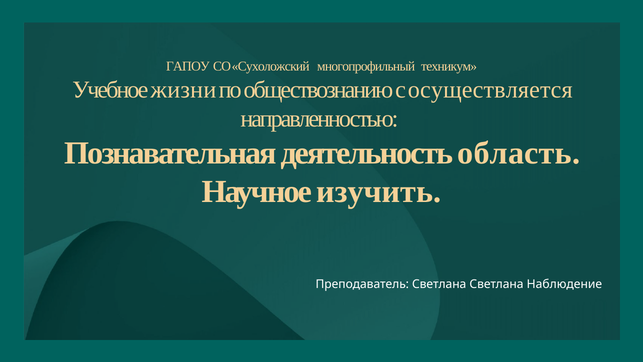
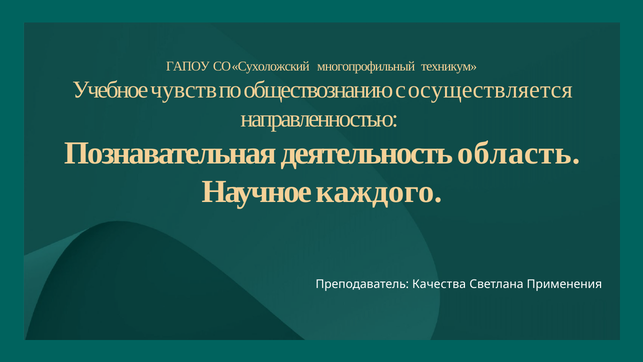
жизни: жизни -> чувств
изучить: изучить -> каждого
Преподаватель Светлана: Светлана -> Качества
Наблюдение: Наблюдение -> Применения
